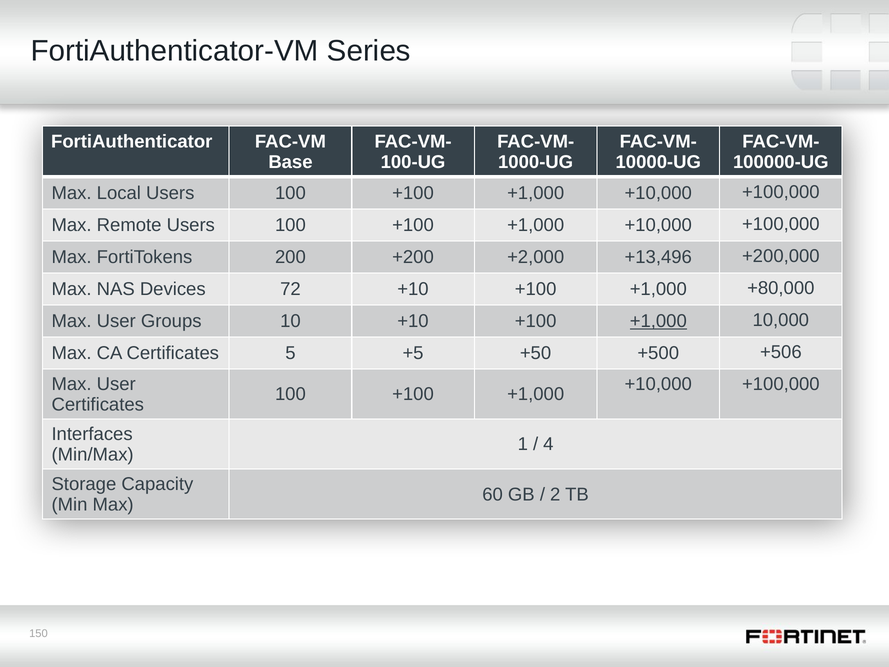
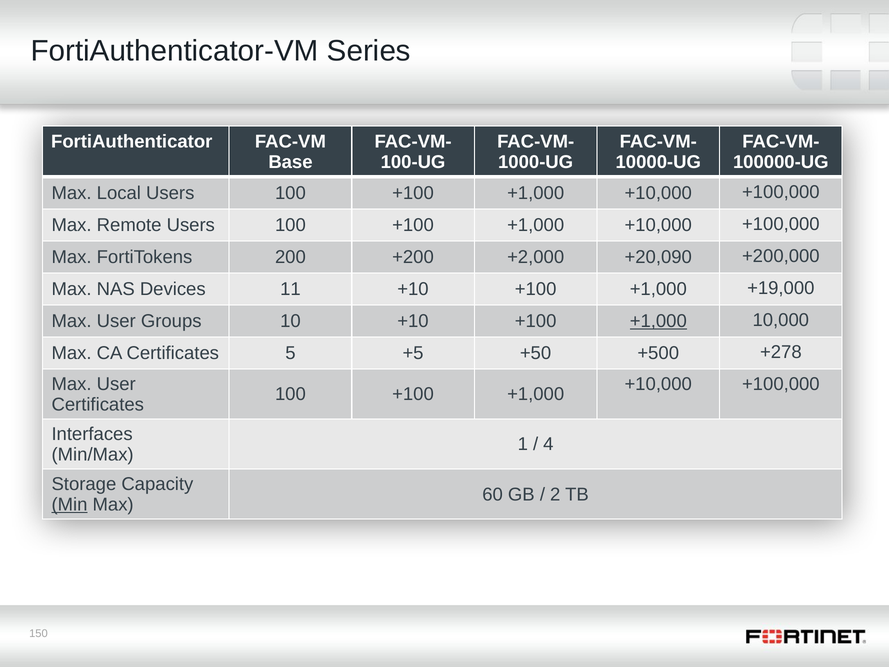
+13,496: +13,496 -> +20,090
72: 72 -> 11
+80,000: +80,000 -> +19,000
+506: +506 -> +278
Min underline: none -> present
